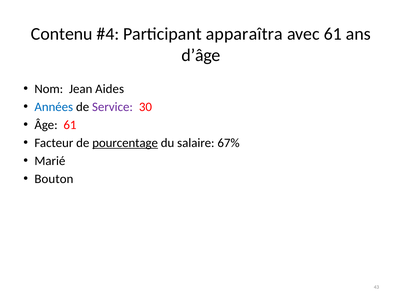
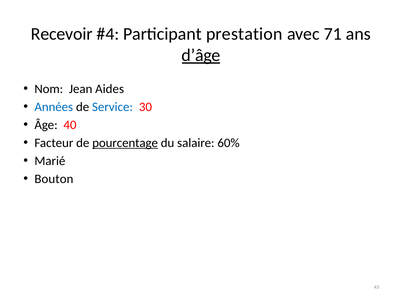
Contenu: Contenu -> Recevoir
apparaîtra: apparaîtra -> prestation
avec 61: 61 -> 71
d’âge underline: none -> present
Service colour: purple -> blue
Âge 61: 61 -> 40
67%: 67% -> 60%
